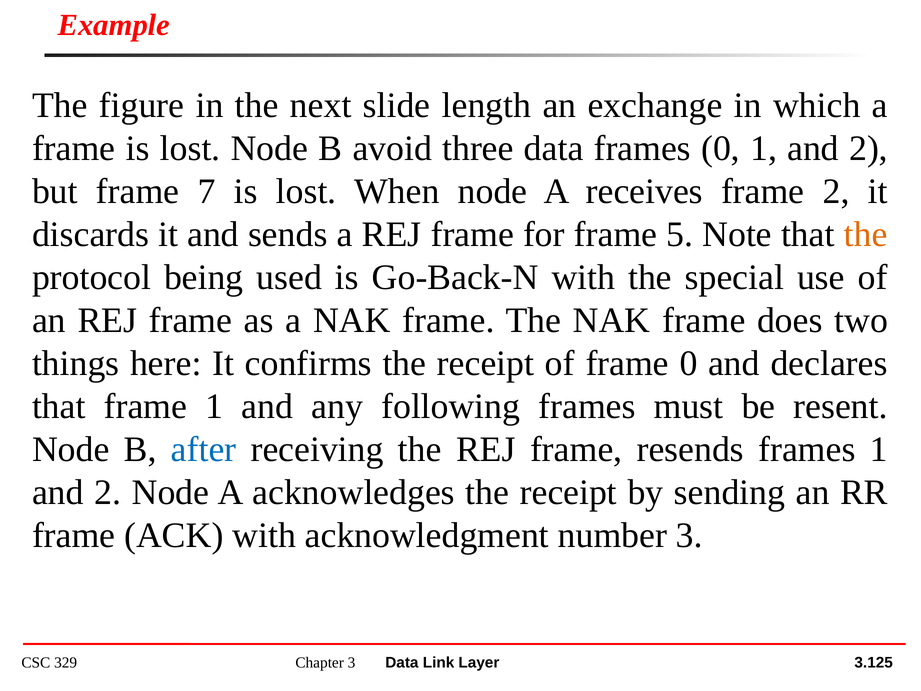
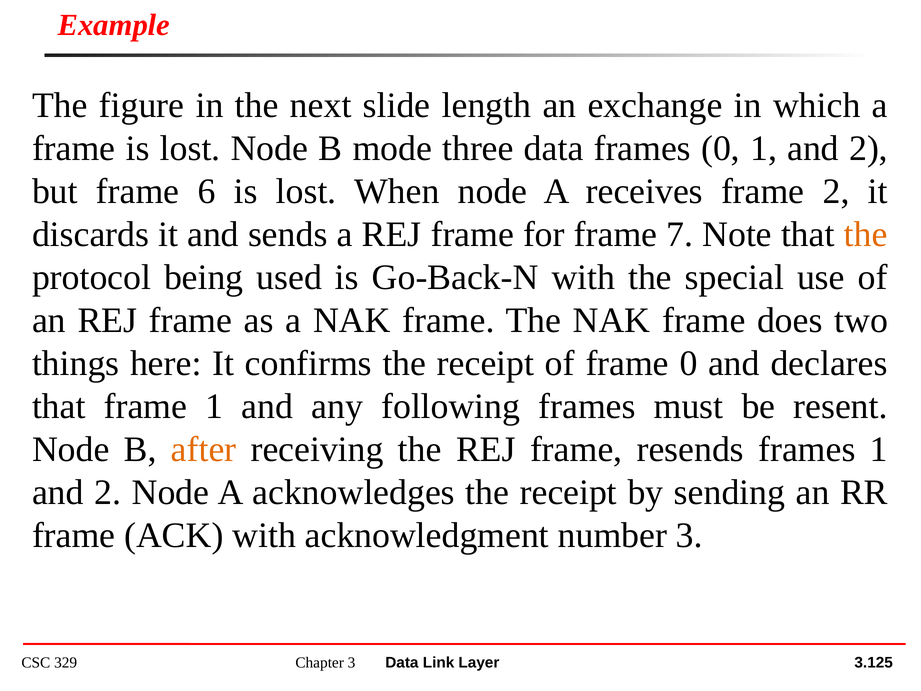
avoid: avoid -> mode
7: 7 -> 6
5: 5 -> 7
after colour: blue -> orange
